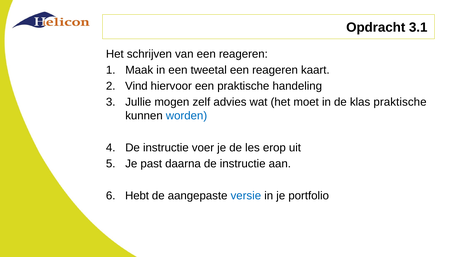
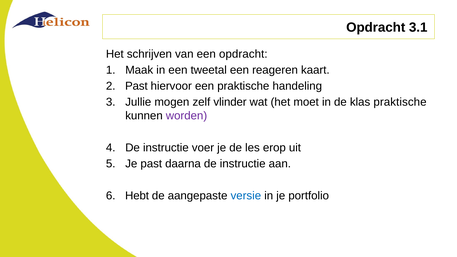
van een reageren: reageren -> opdracht
Vind at (136, 86): Vind -> Past
advies: advies -> vlinder
worden colour: blue -> purple
